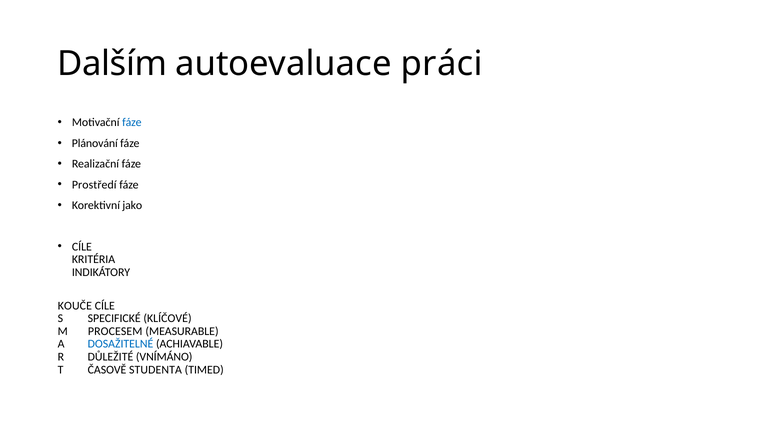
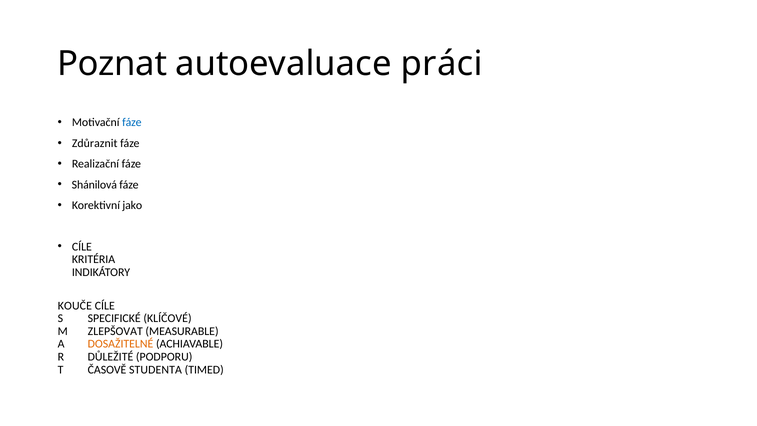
Dalším: Dalším -> Poznat
Plánování: Plánování -> Zdůraznit
Prostředí: Prostředí -> Shánilová
PROCESEM: PROCESEM -> ZLEPŠOVAT
DOSAŽITELNÉ colour: blue -> orange
VNÍMÁNO: VNÍMÁNO -> PODPORU
